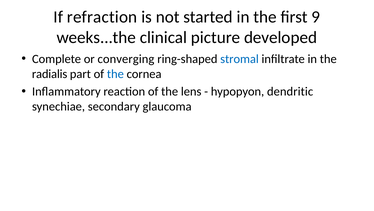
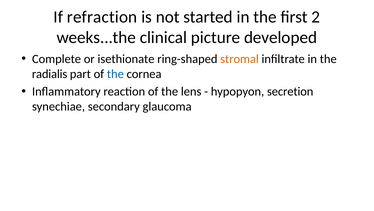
9: 9 -> 2
converging: converging -> isethionate
stromal colour: blue -> orange
dendritic: dendritic -> secretion
